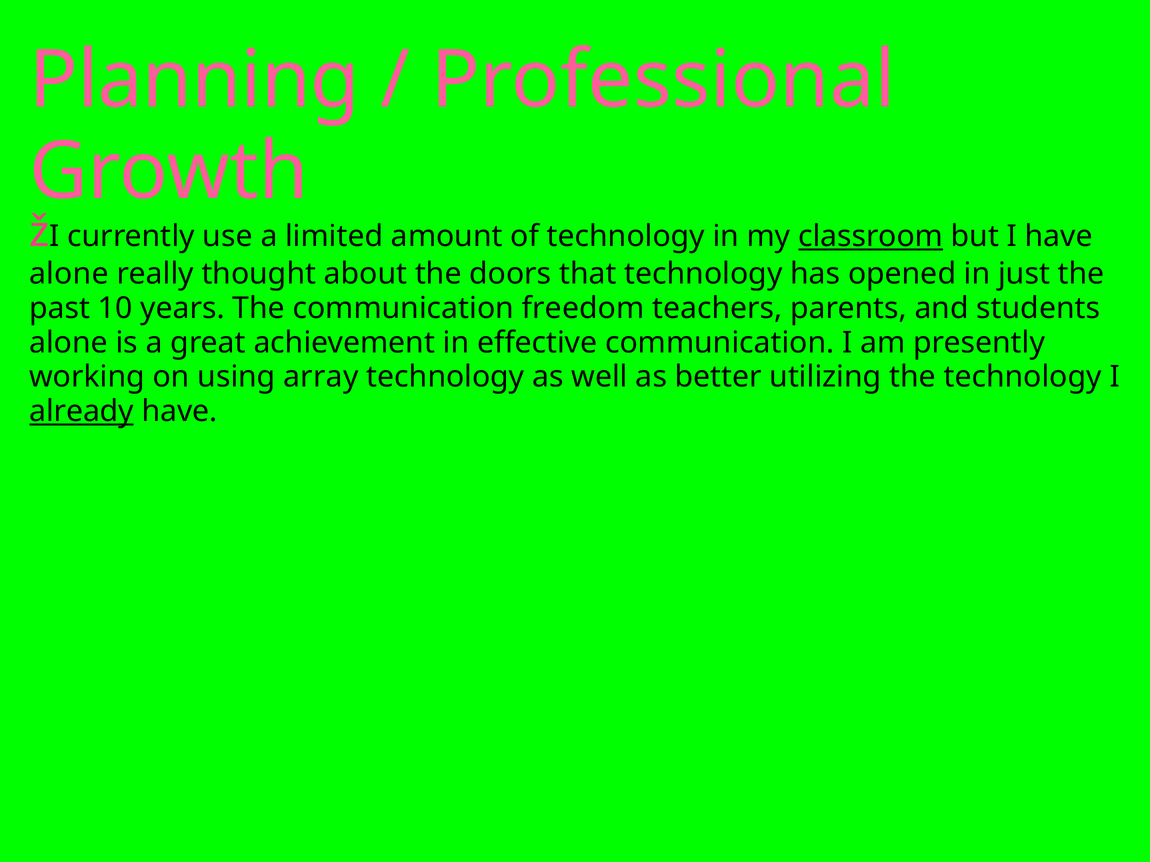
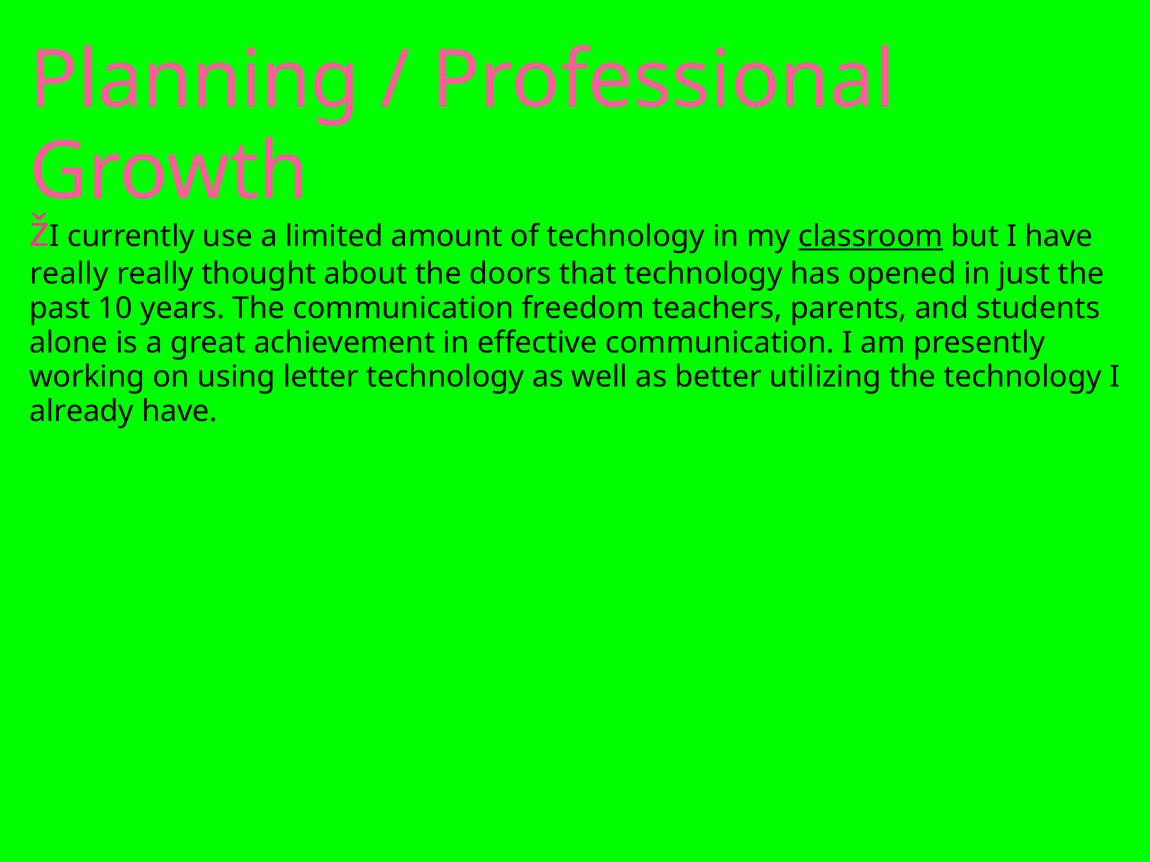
alone at (69, 274): alone -> really
array: array -> letter
already underline: present -> none
